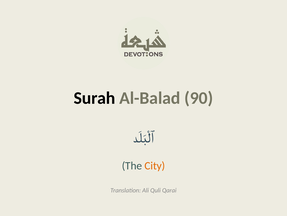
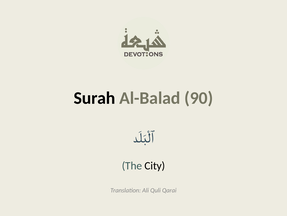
City colour: orange -> black
